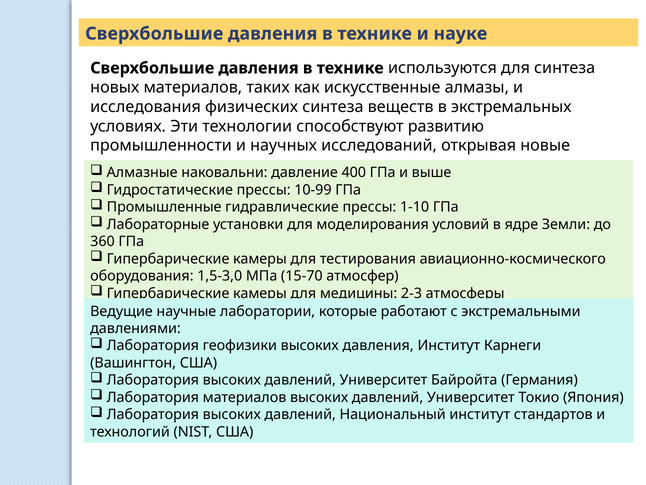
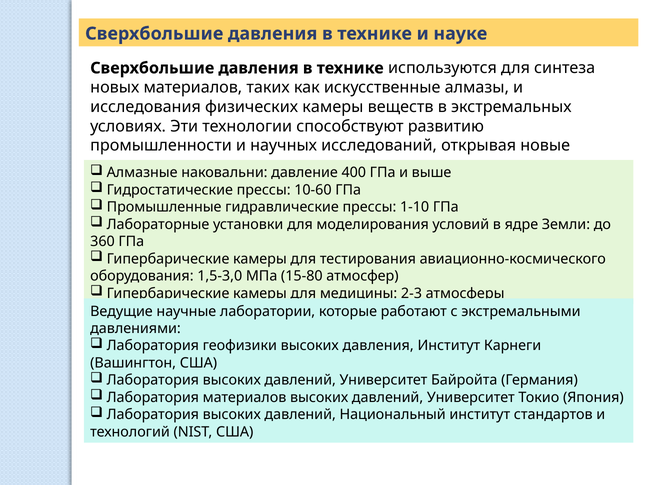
физических синтеза: синтеза -> камеры
10-99: 10-99 -> 10-60
15-70: 15-70 -> 15-80
